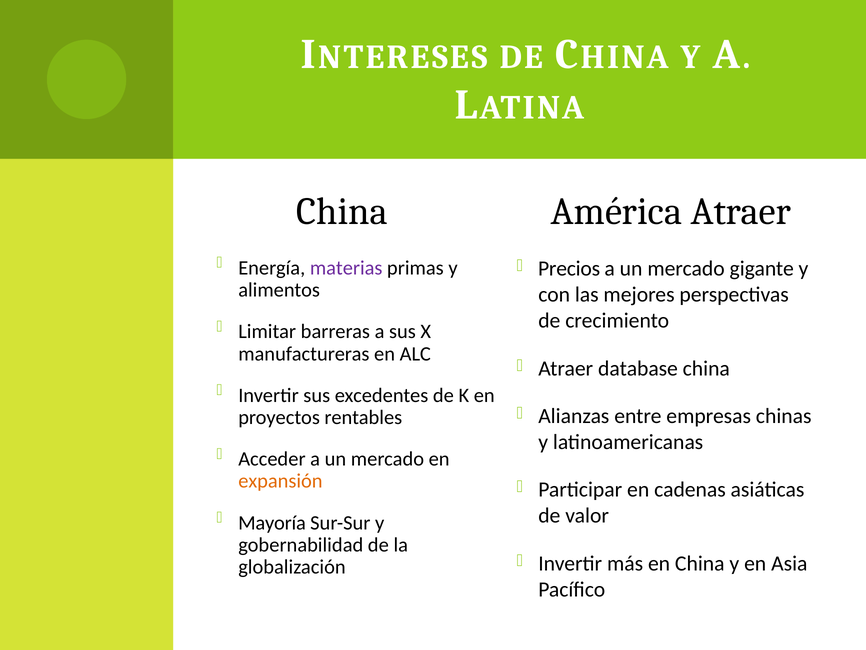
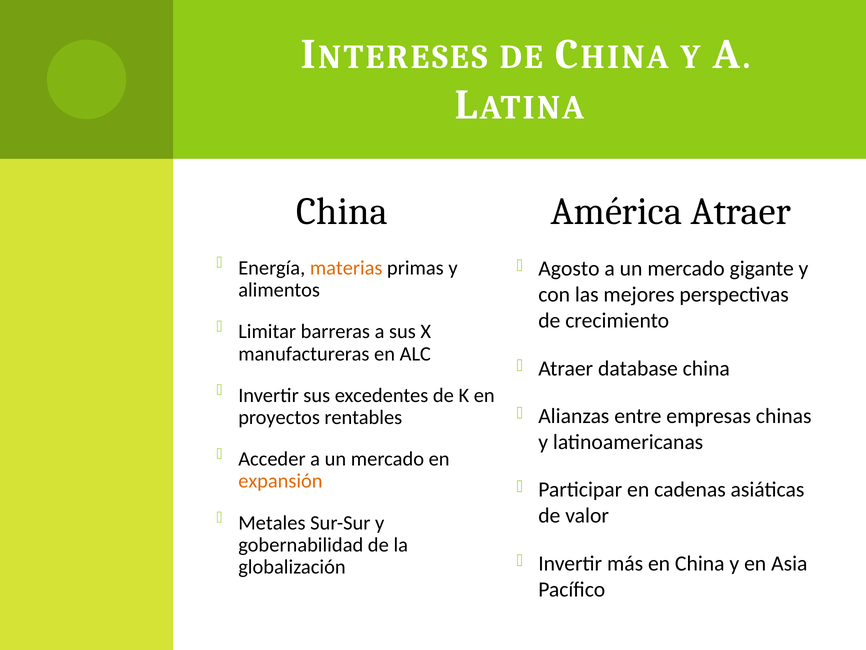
materias colour: purple -> orange
Precios: Precios -> Agosto
Mayoría: Mayoría -> Metales
